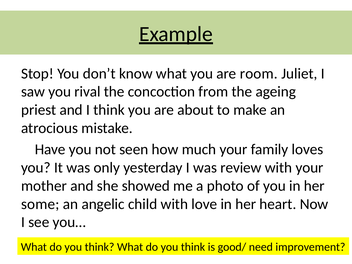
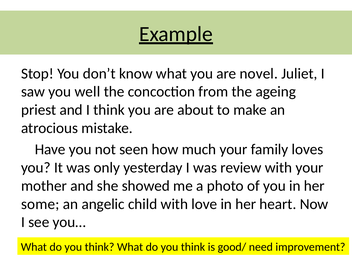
room: room -> novel
rival: rival -> well
